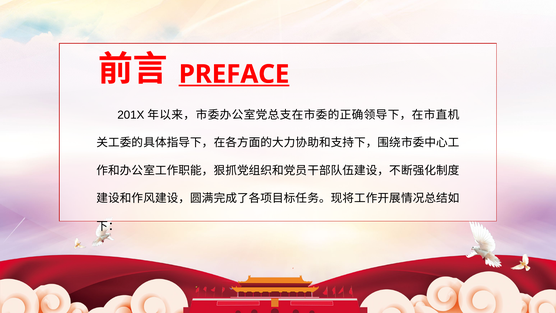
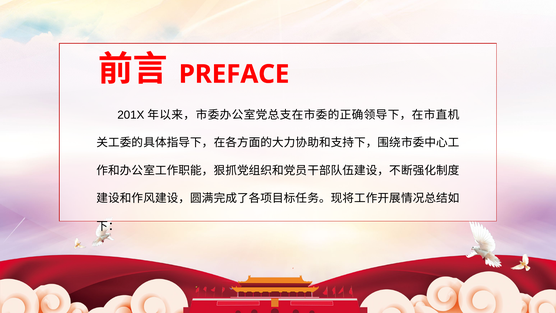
PREFACE underline: present -> none
